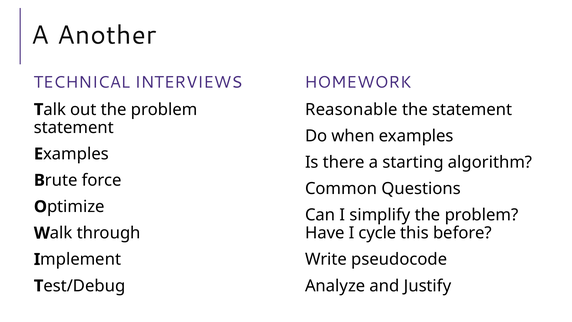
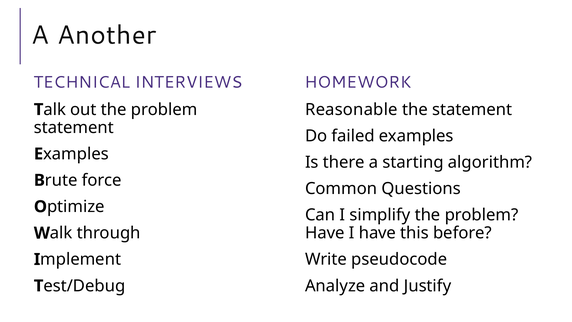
when: when -> failed
I cycle: cycle -> have
